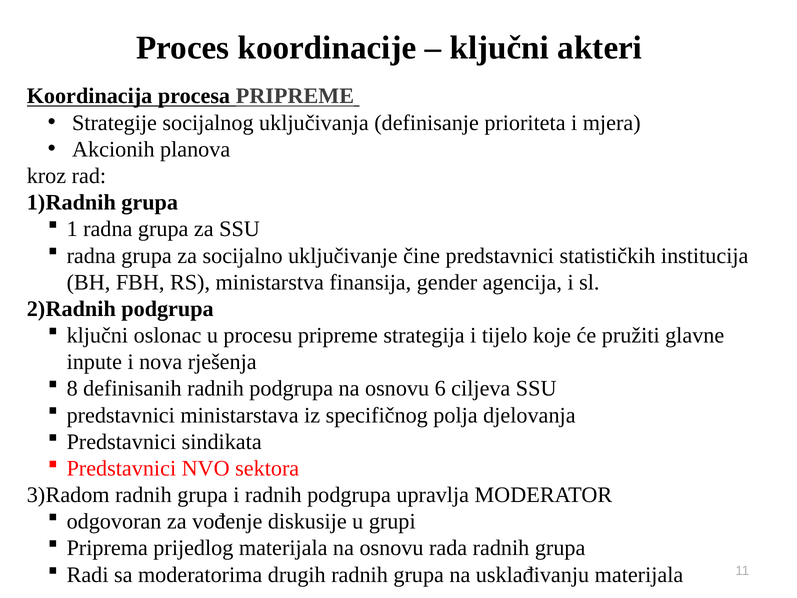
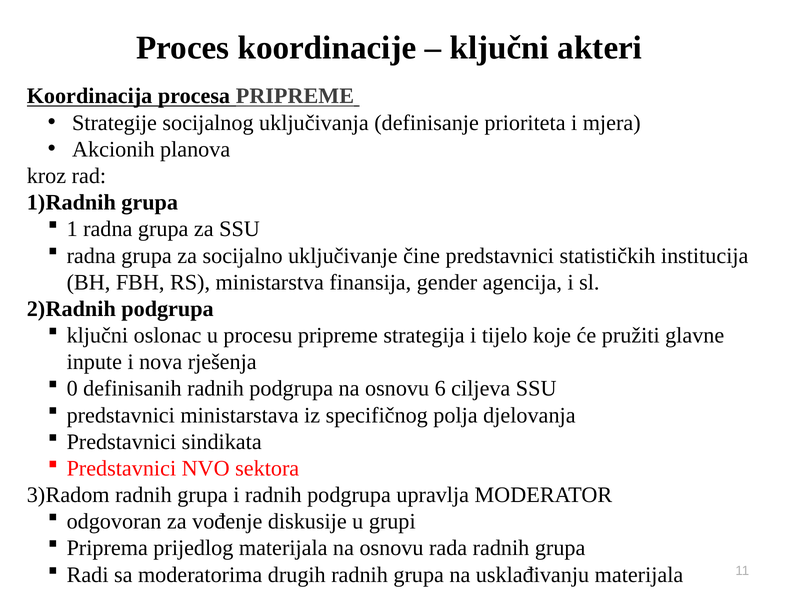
8: 8 -> 0
